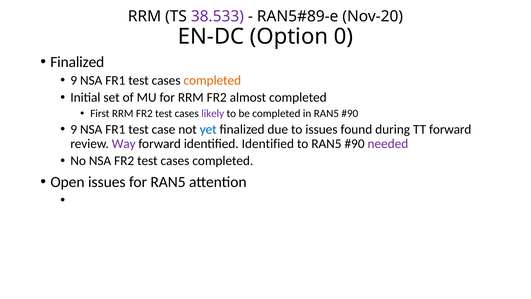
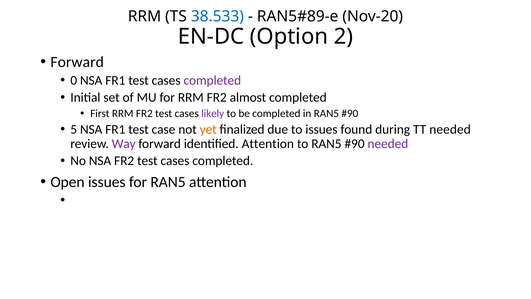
38.533 colour: purple -> blue
0: 0 -> 2
Finalized at (77, 62): Finalized -> Forward
9 at (74, 80): 9 -> 0
completed at (212, 80) colour: orange -> purple
9 at (74, 129): 9 -> 5
yet colour: blue -> orange
TT forward: forward -> needed
identified Identified: Identified -> Attention
